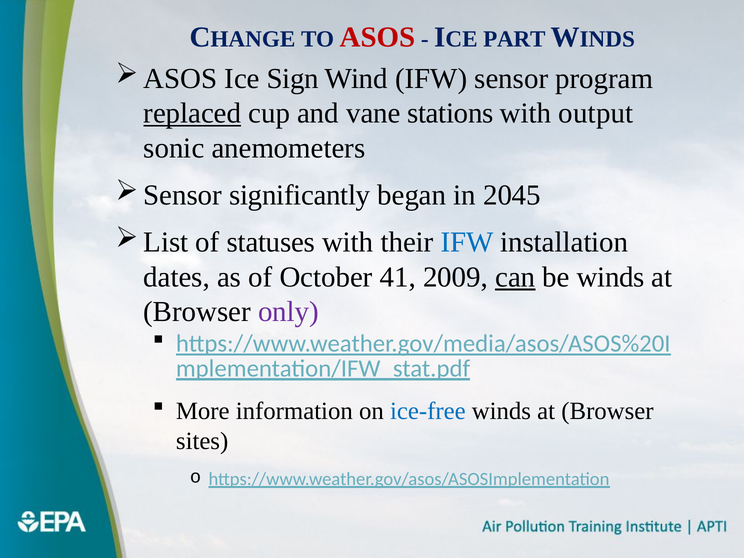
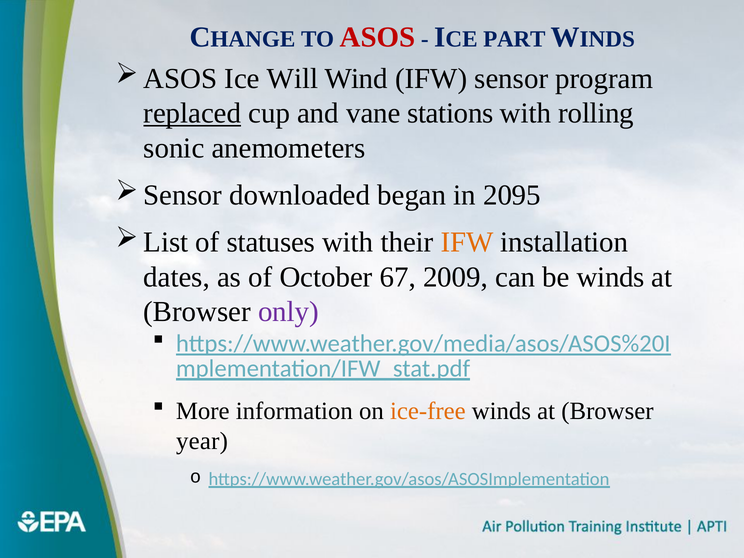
Sign: Sign -> Will
output: output -> rolling
significantly: significantly -> downloaded
2045: 2045 -> 2095
IFW at (467, 242) colour: blue -> orange
41: 41 -> 67
can underline: present -> none
ice-free colour: blue -> orange
sites: sites -> year
